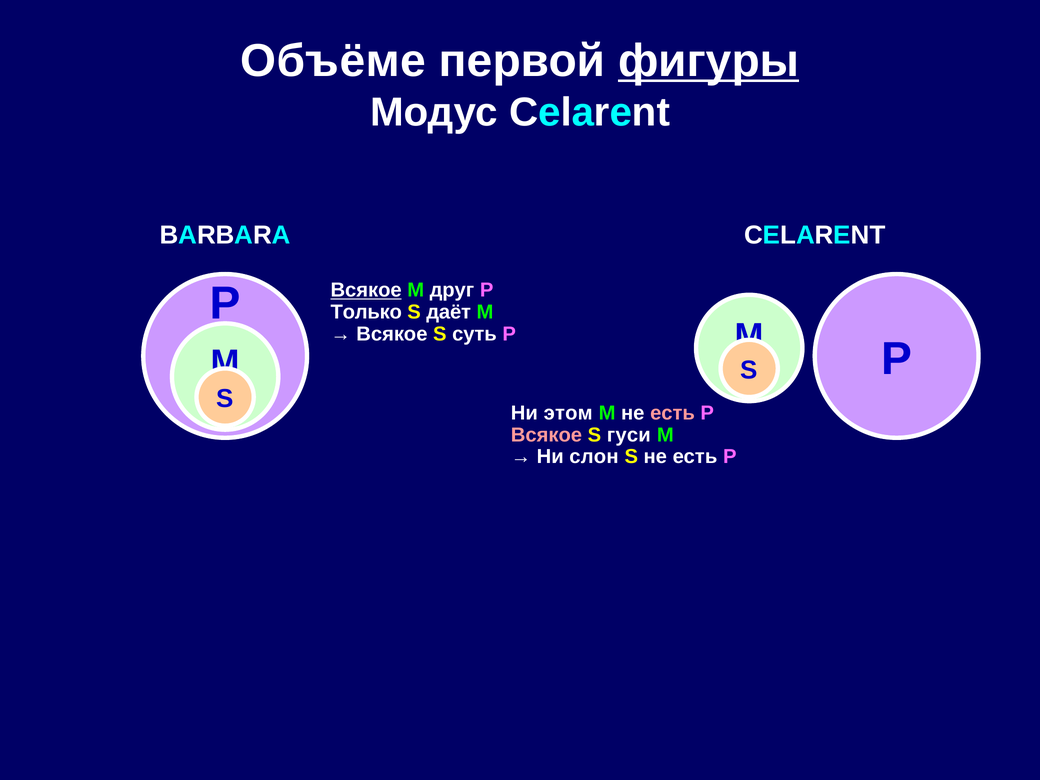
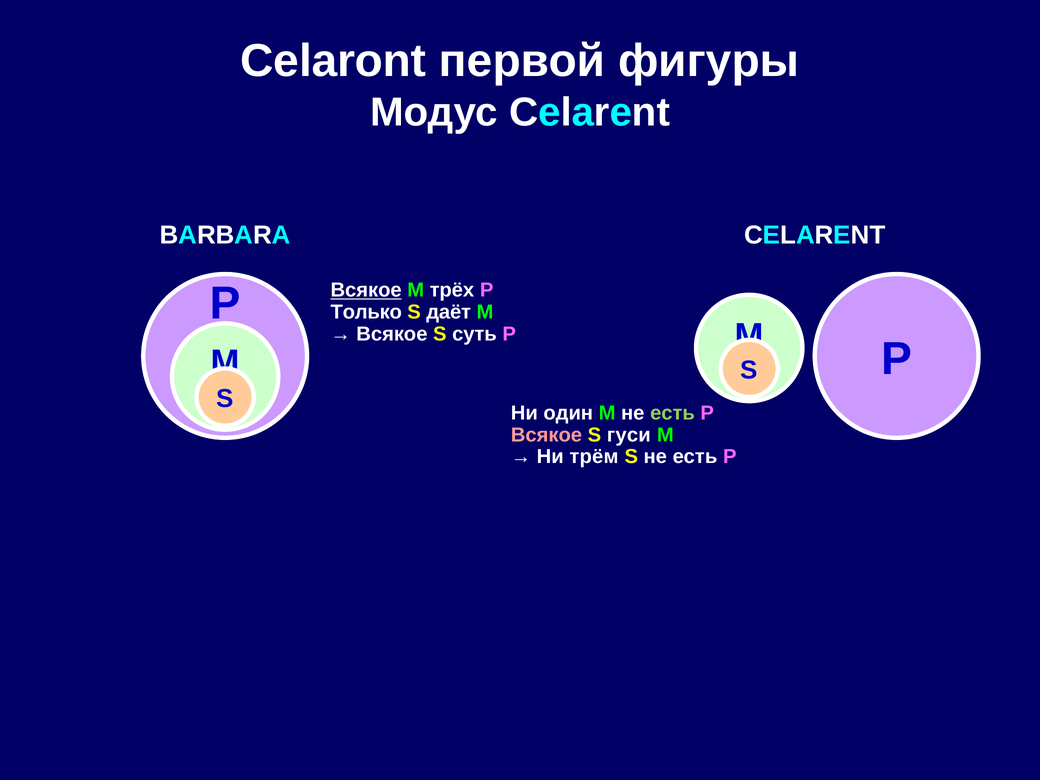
Объёме: Объёме -> Celaront
фигуры underline: present -> none
друг: друг -> трёх
этом: этом -> один
есть at (673, 413) colour: pink -> light green
слон: слон -> трём
